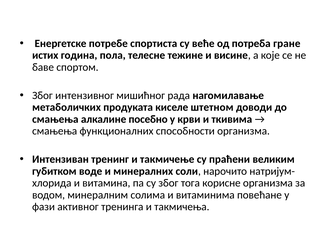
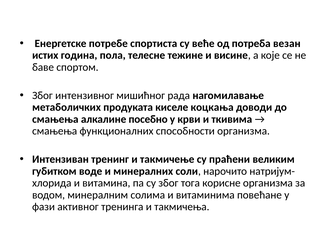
гране: гране -> везан
штетном: штетном -> коцкања
